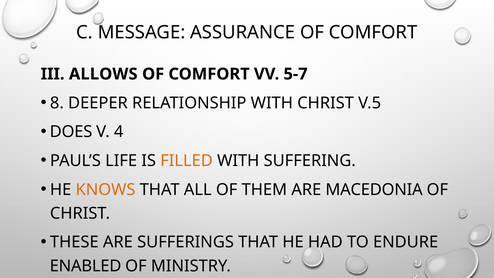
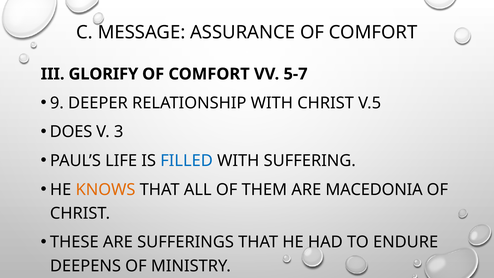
ALLOWS: ALLOWS -> GLORIFY
8: 8 -> 9
4: 4 -> 3
FILLED colour: orange -> blue
ENABLED: ENABLED -> DEEPENS
